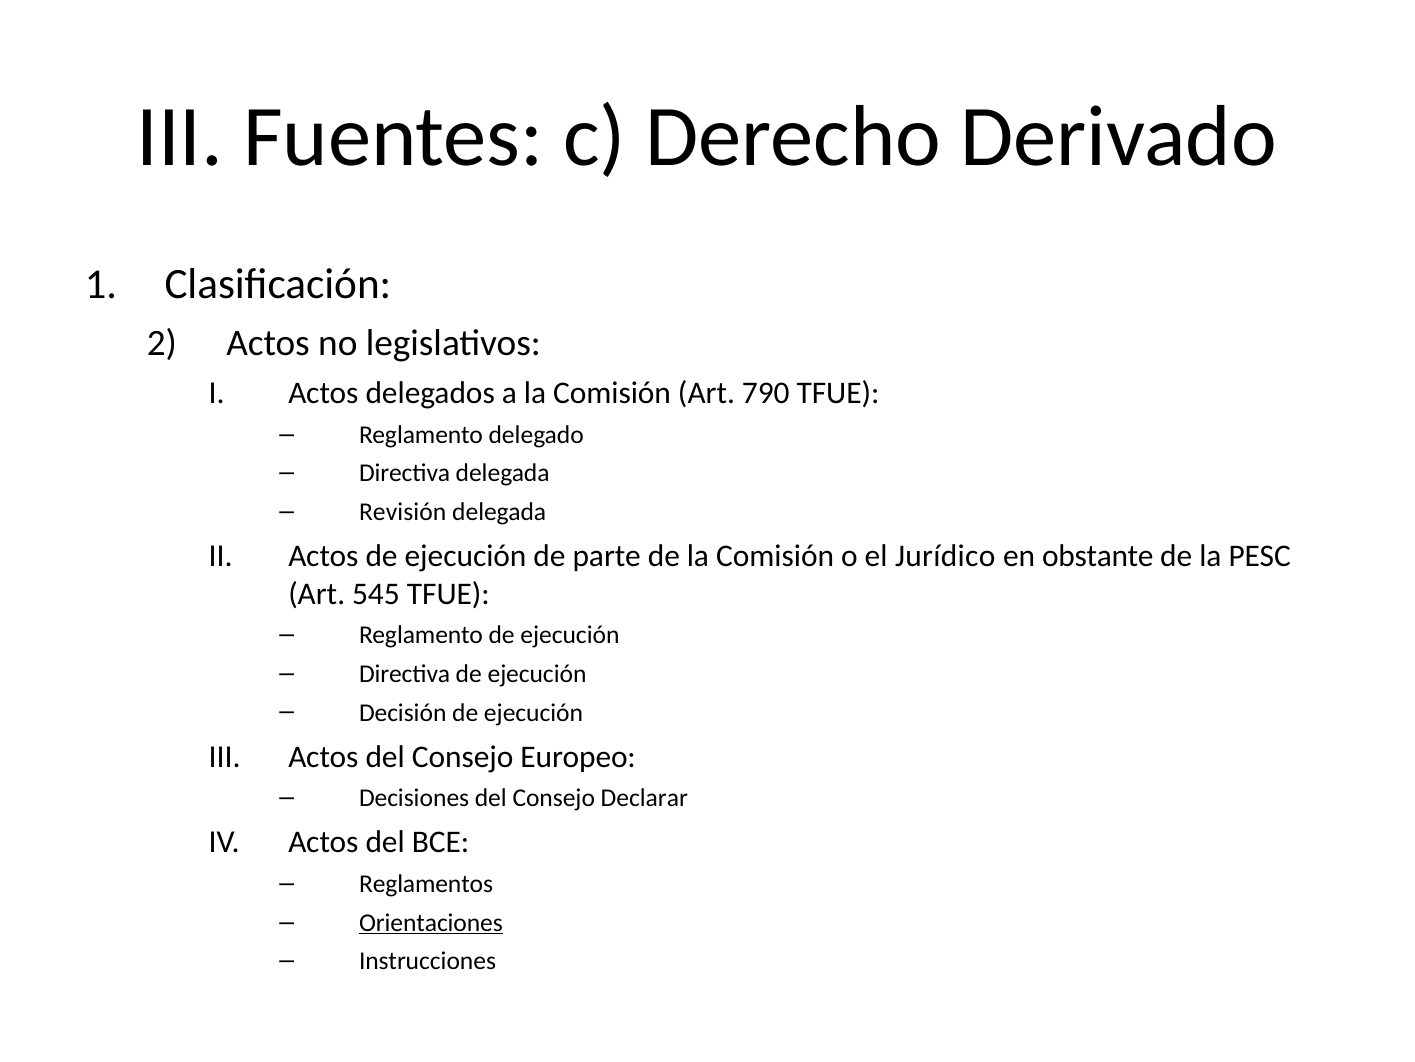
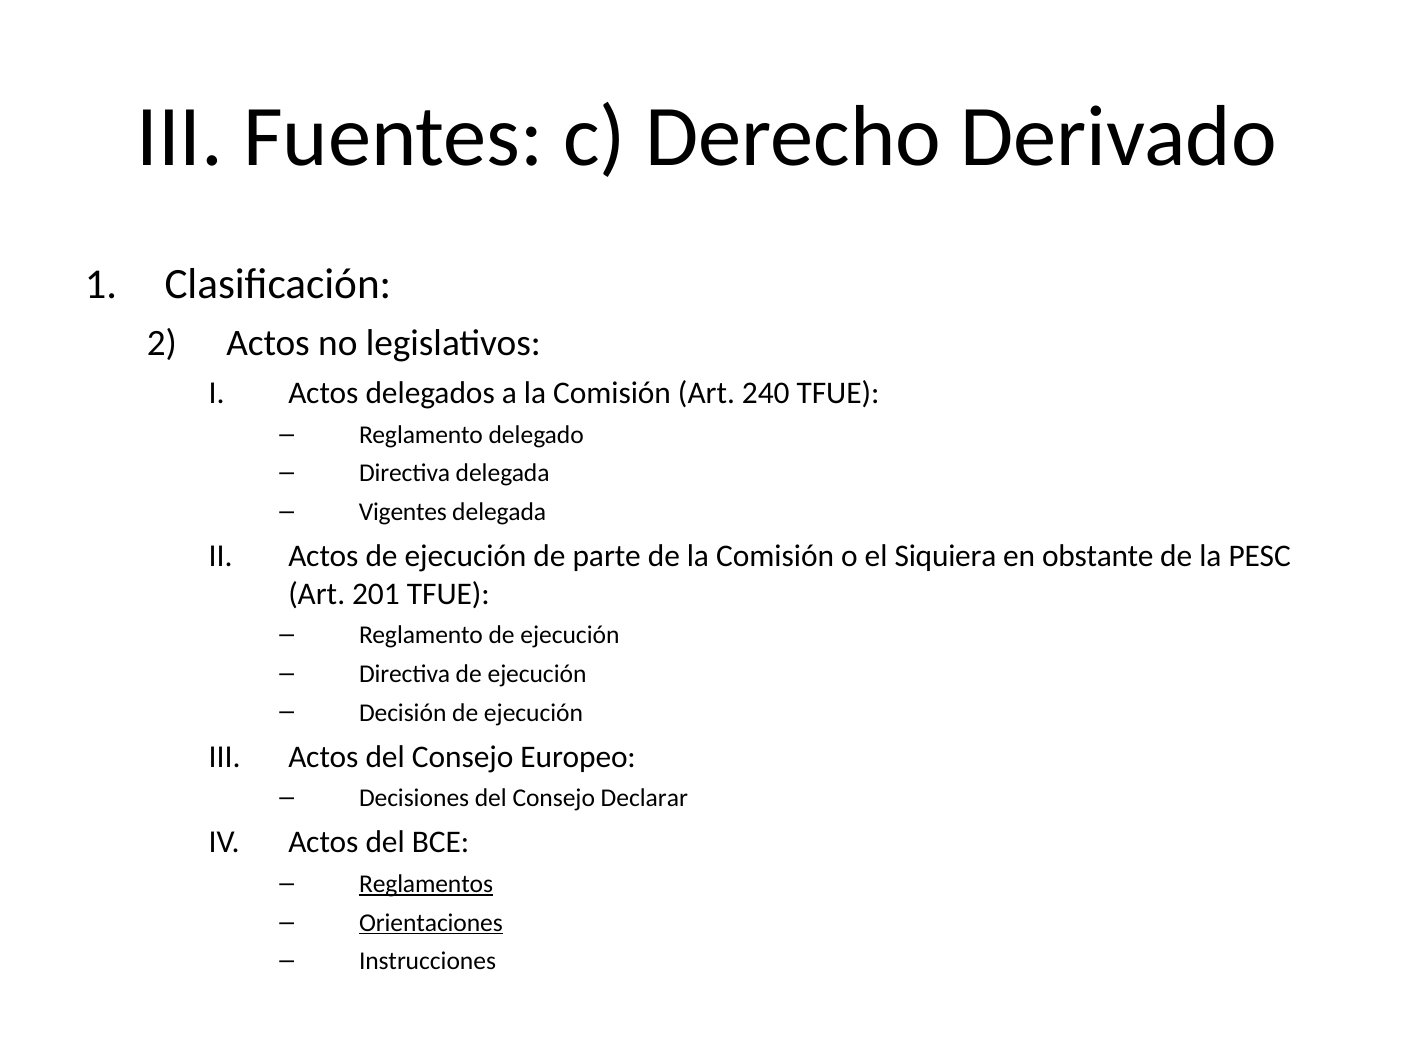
790: 790 -> 240
Revisión: Revisión -> Vigentes
Jurídico: Jurídico -> Siquiera
545: 545 -> 201
Reglamentos underline: none -> present
